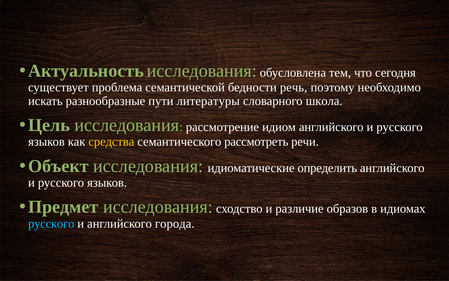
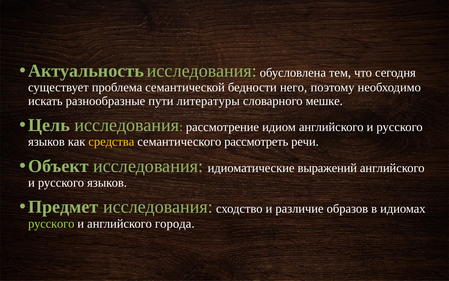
речь: речь -> него
школа: школа -> мешке
определить: определить -> выражений
русского at (51, 223) colour: light blue -> light green
